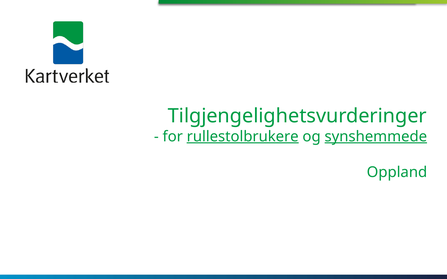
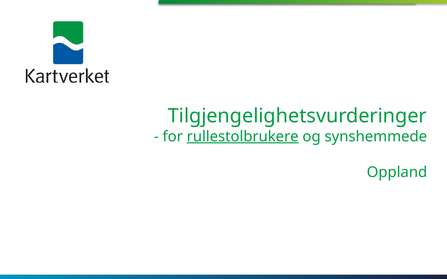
synshemmede underline: present -> none
